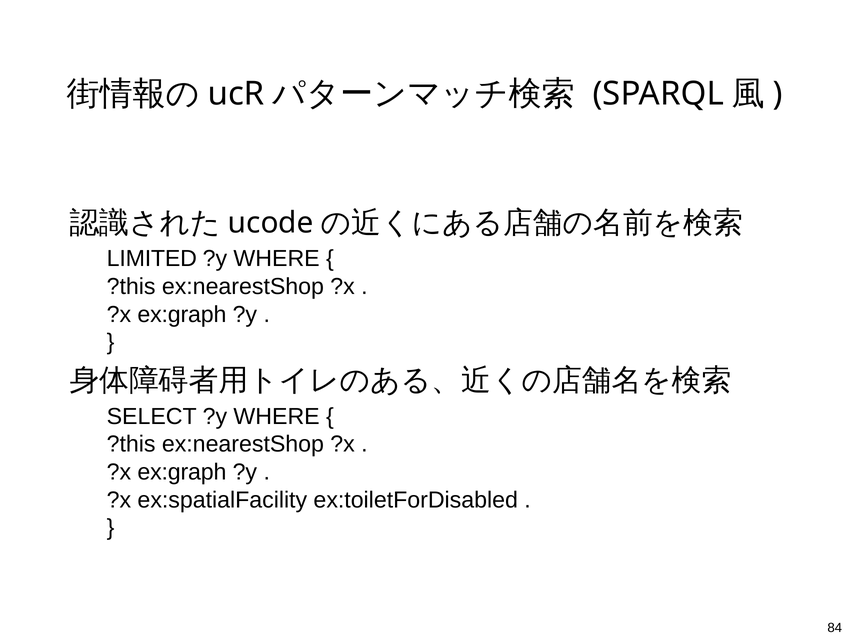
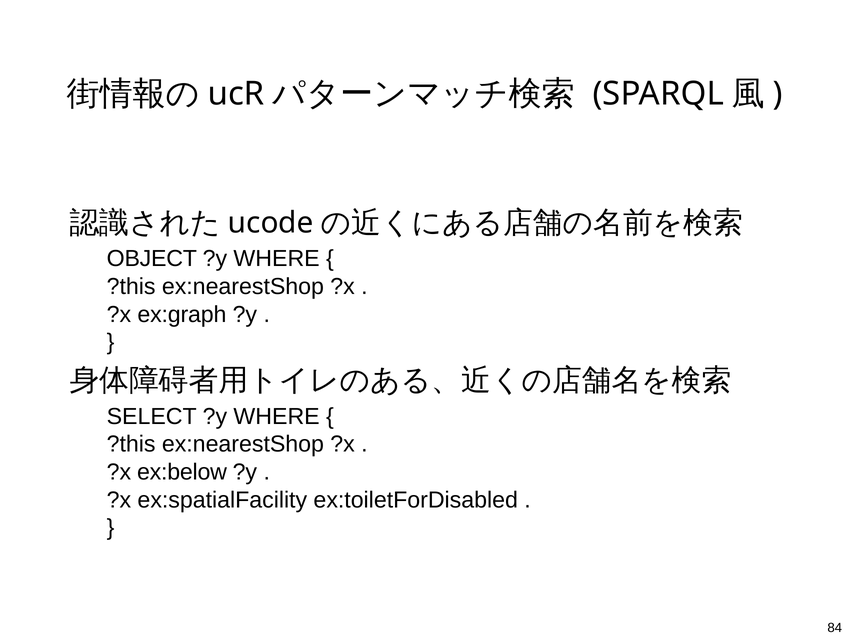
LIMITED: LIMITED -> OBJECT
ex:graph at (182, 472): ex:graph -> ex:below
